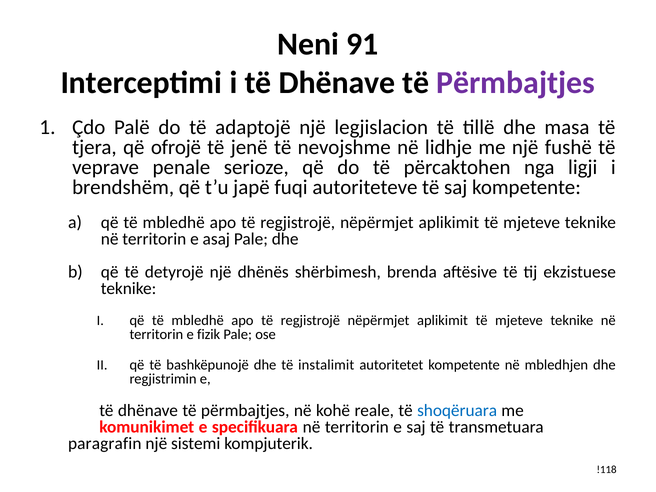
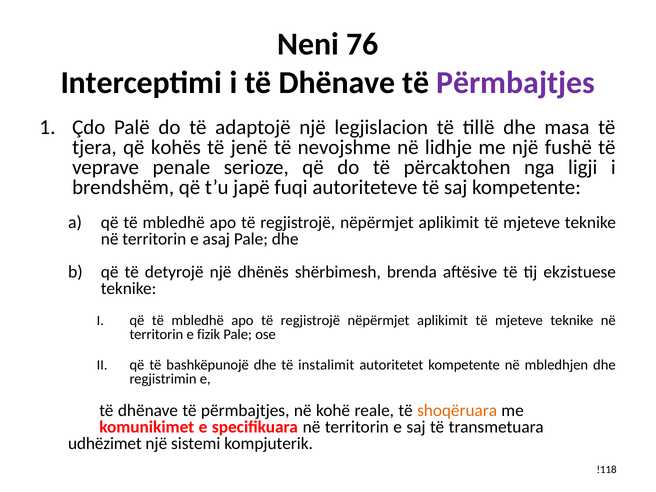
91: 91 -> 76
ofrojë: ofrojë -> kohës
shoqëruara colour: blue -> orange
paragrafin: paragrafin -> udhëzimet
